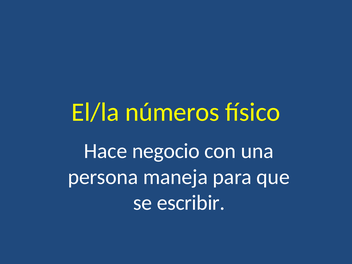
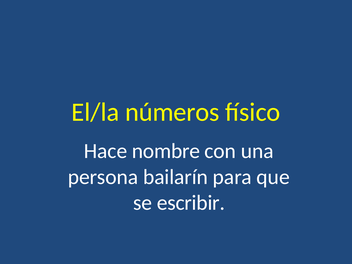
negocio: negocio -> nombre
maneja: maneja -> bailarín
